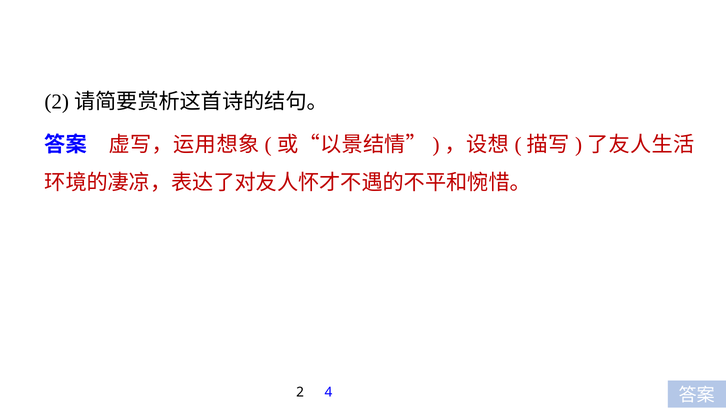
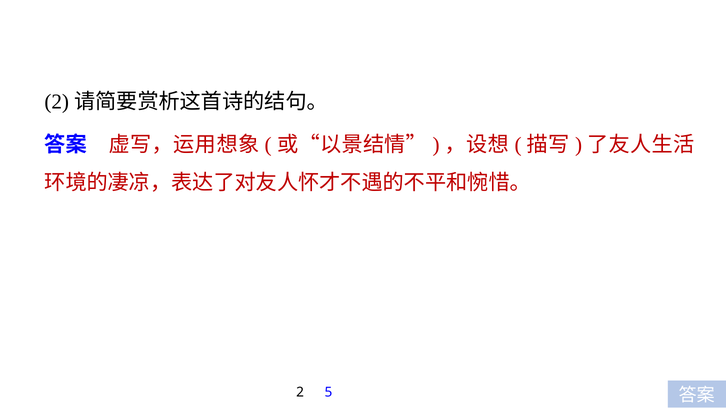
4: 4 -> 5
